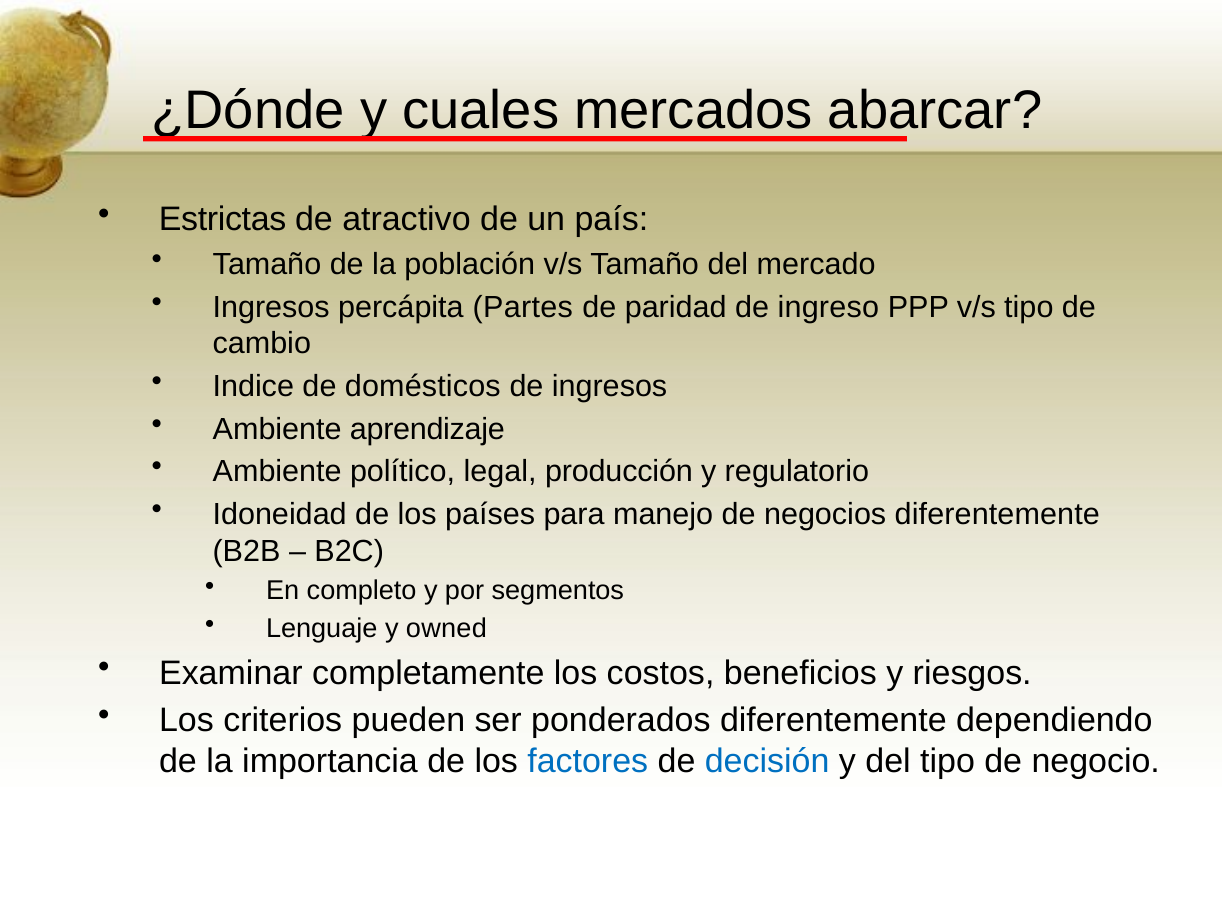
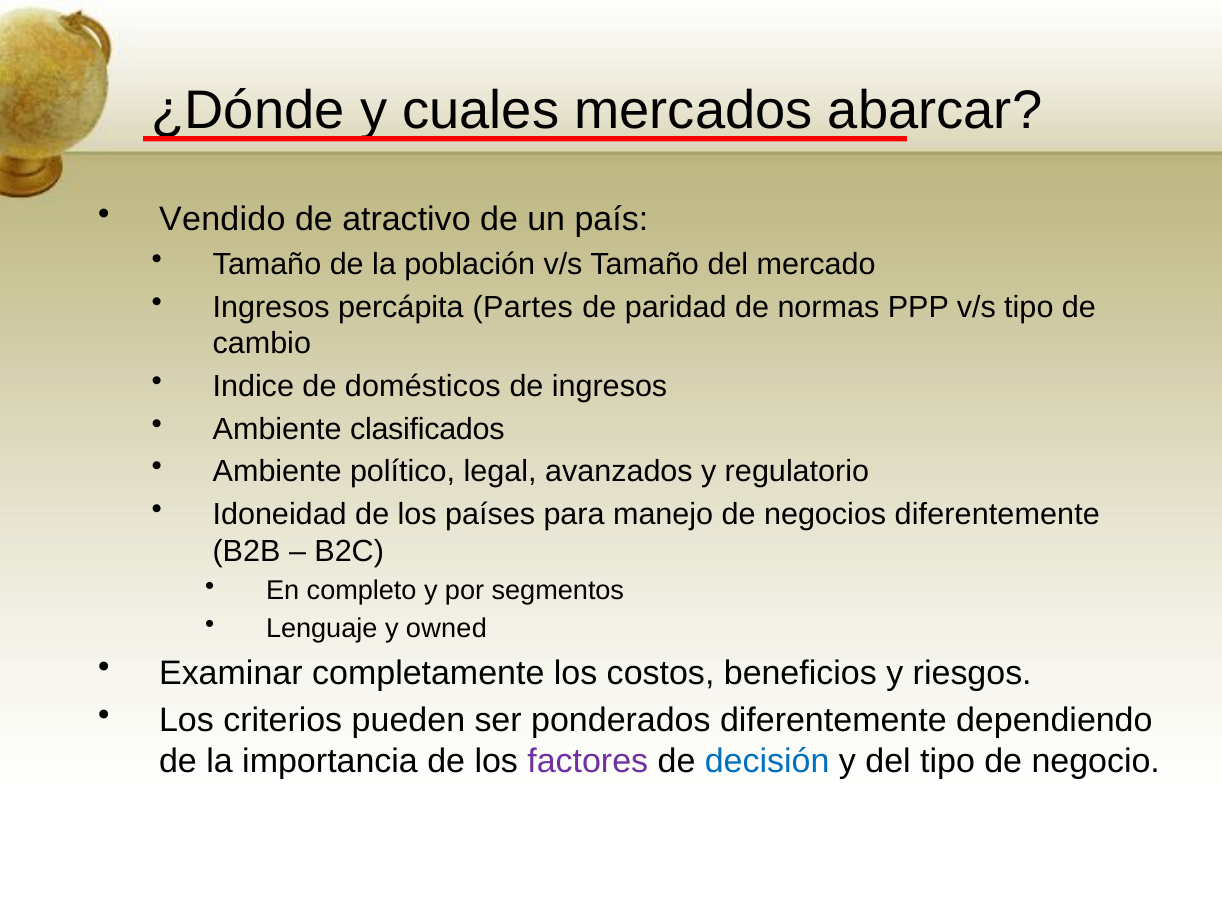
Estrictas: Estrictas -> Vendido
ingreso: ingreso -> normas
aprendizaje: aprendizaje -> clasificados
producción: producción -> avanzados
factores colour: blue -> purple
